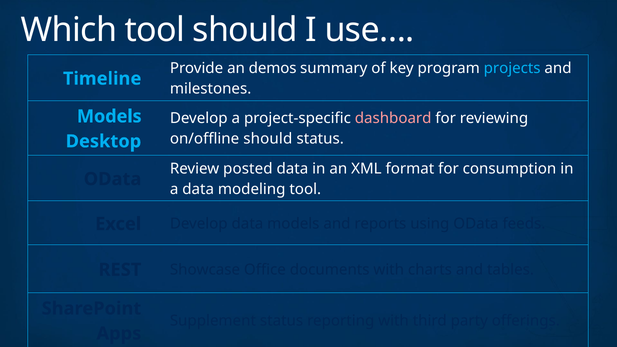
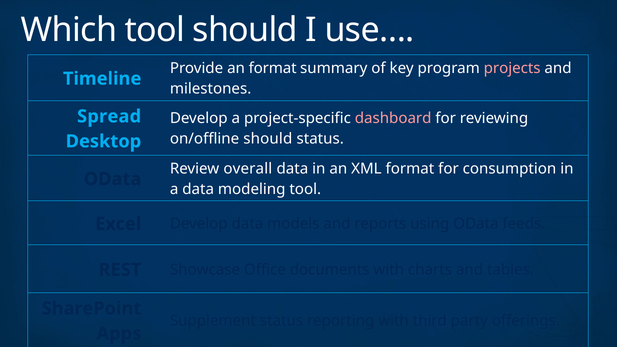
an demos: demos -> format
projects colour: light blue -> pink
Models at (109, 116): Models -> Spread
posted: posted -> overall
